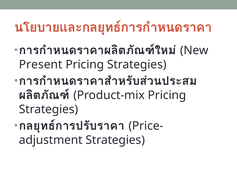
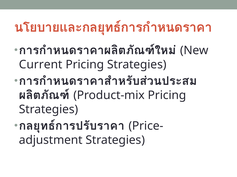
Present: Present -> Current
